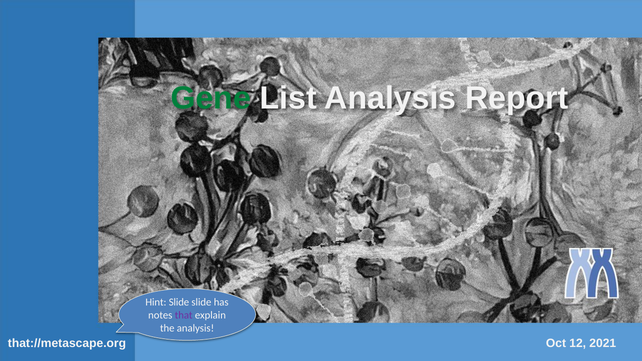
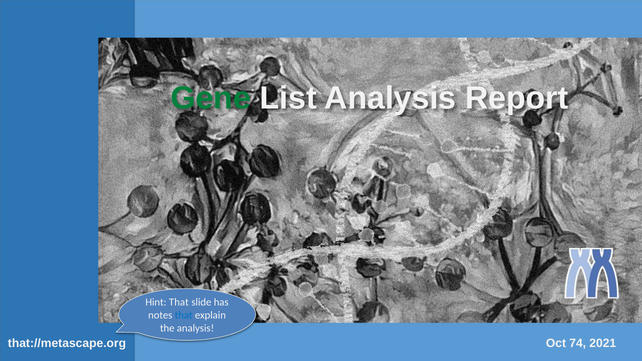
Hint Slide: Slide -> That
that at (184, 315) colour: purple -> blue
12: 12 -> 74
